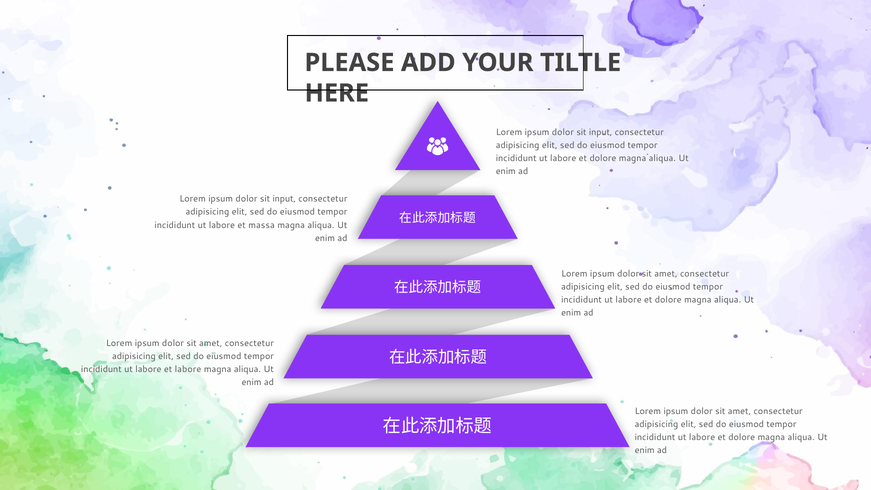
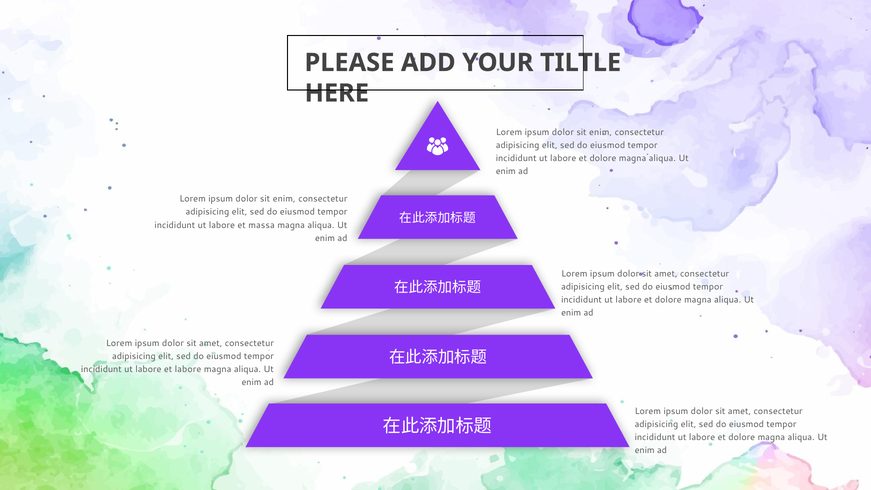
input at (601, 132): input -> enim
input at (284, 199): input -> enim
